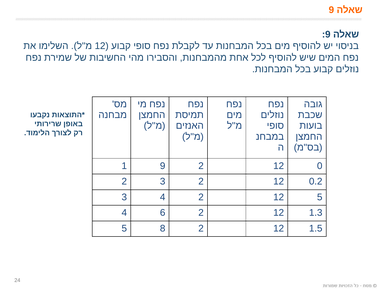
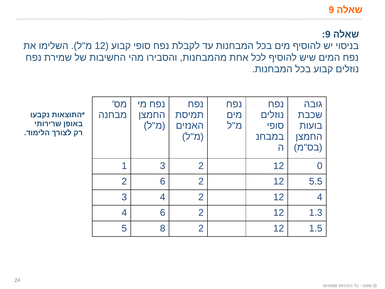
1 9: 9 -> 3
2 3: 3 -> 6
0.2: 0.2 -> 5.5
12 5: 5 -> 4
